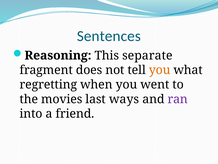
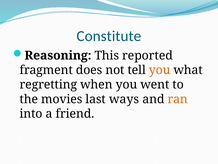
Sentences: Sentences -> Constitute
separate: separate -> reported
ran colour: purple -> orange
